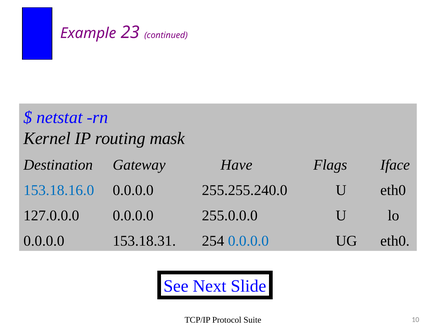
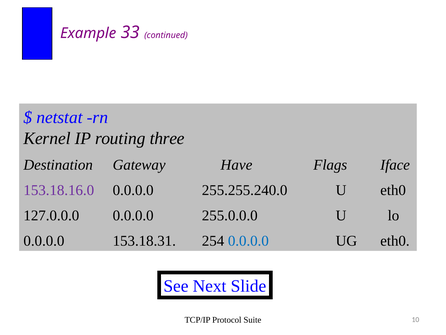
23: 23 -> 33
mask: mask -> three
153.18.16.0 colour: blue -> purple
